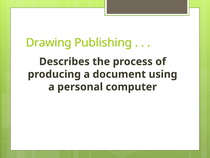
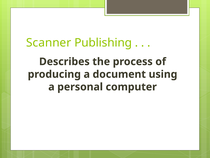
Drawing: Drawing -> Scanner
